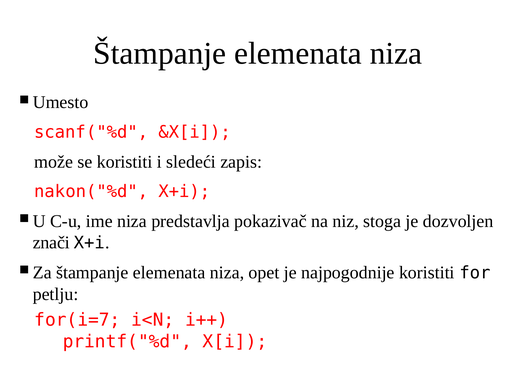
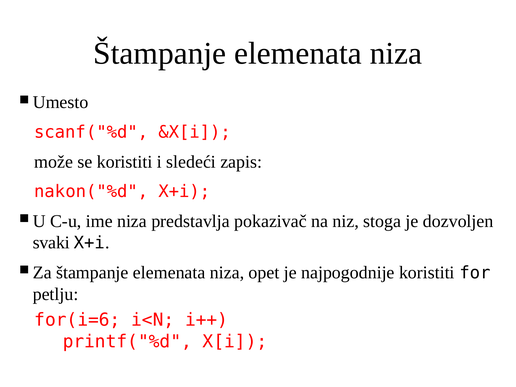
znači: znači -> svaki
for(i=7: for(i=7 -> for(i=6
